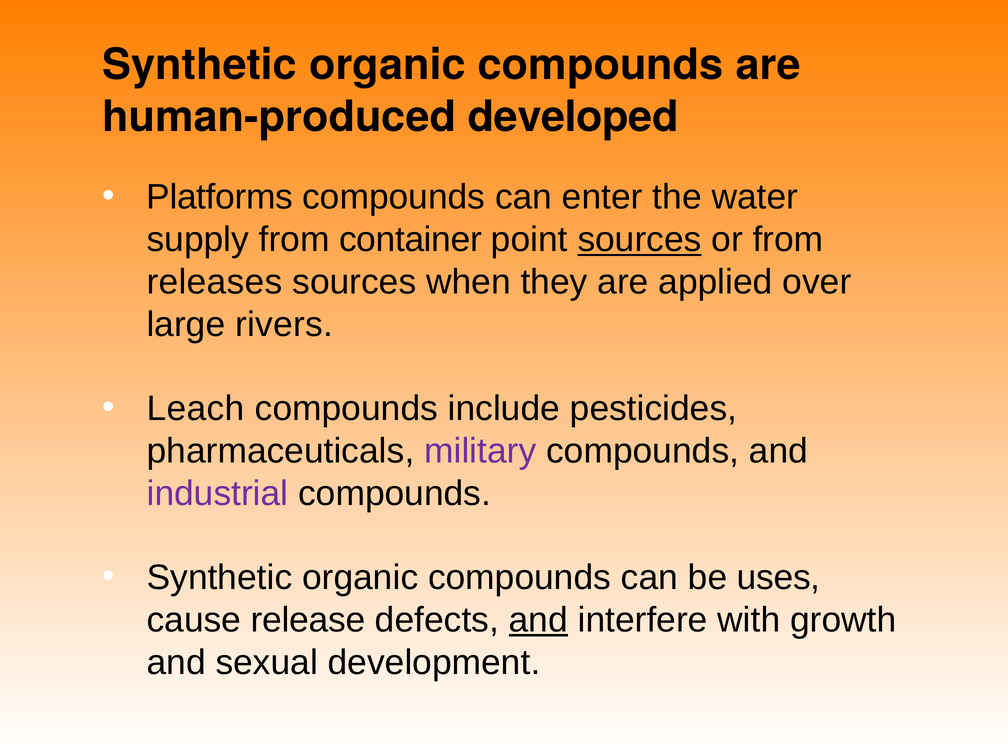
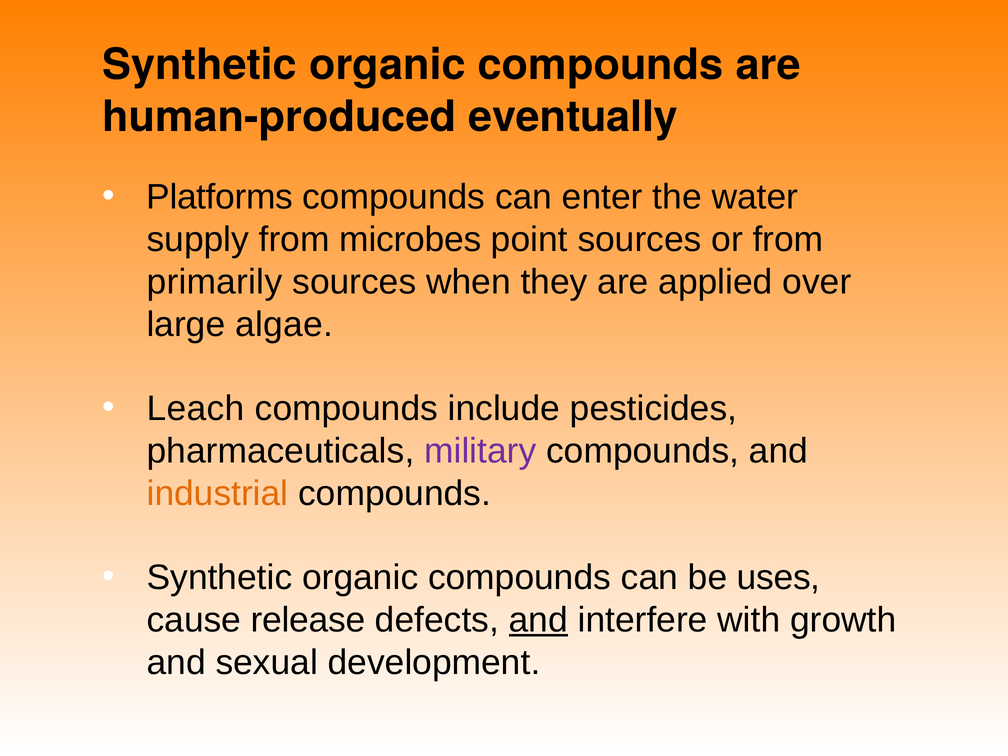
developed: developed -> eventually
container: container -> microbes
sources at (640, 240) underline: present -> none
releases: releases -> primarily
rivers: rivers -> algae
industrial colour: purple -> orange
